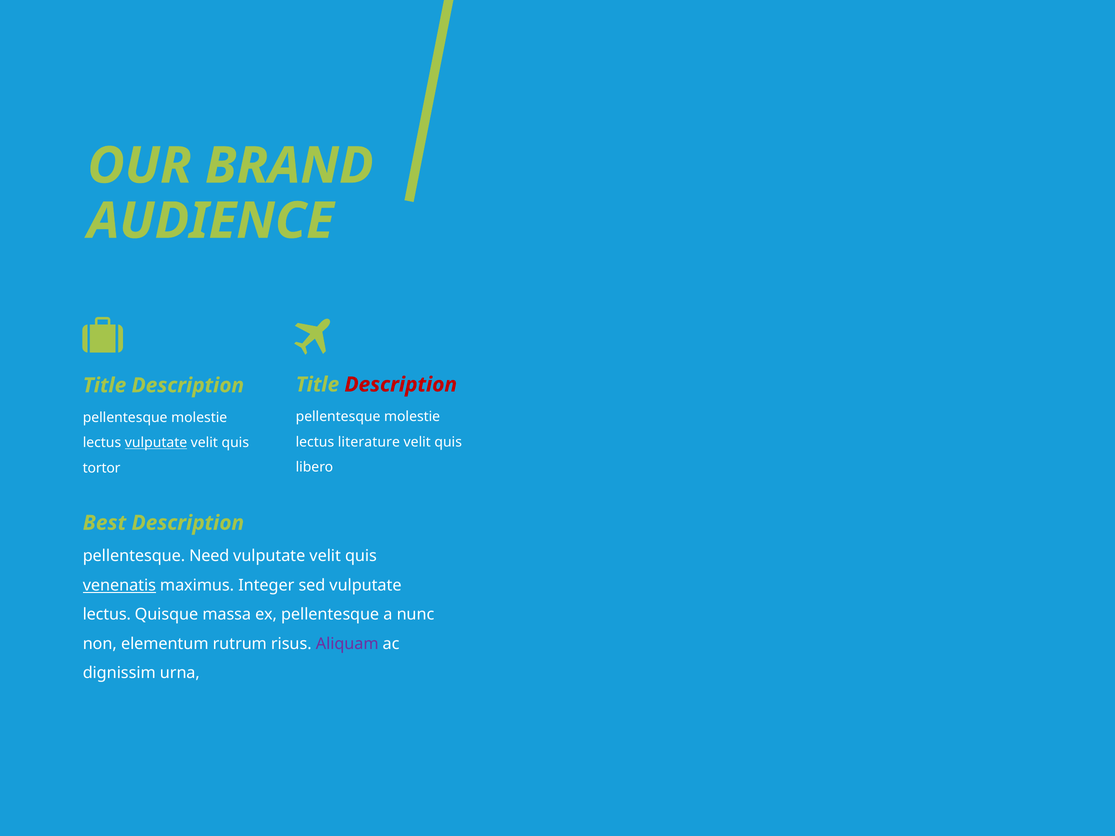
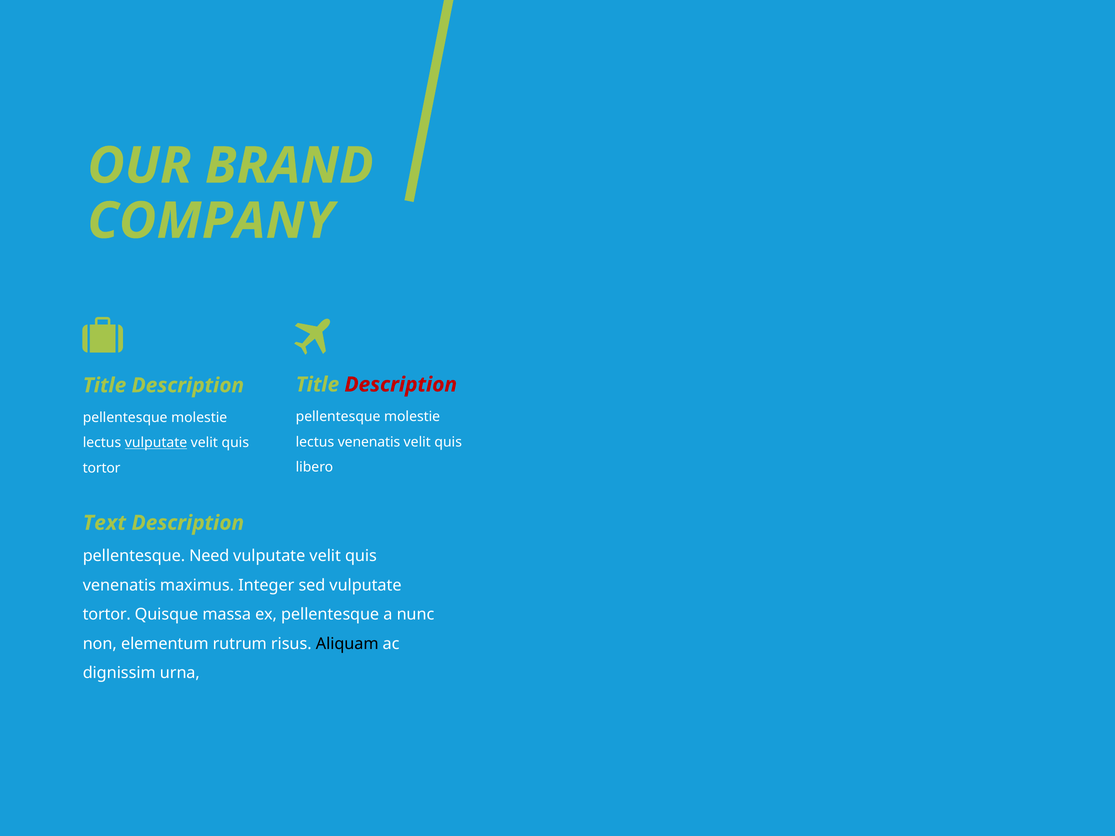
AUDIENCE: AUDIENCE -> COMPANY
lectus literature: literature -> venenatis
Best: Best -> Text
venenatis at (119, 586) underline: present -> none
lectus at (107, 615): lectus -> tortor
Aliquam colour: purple -> black
